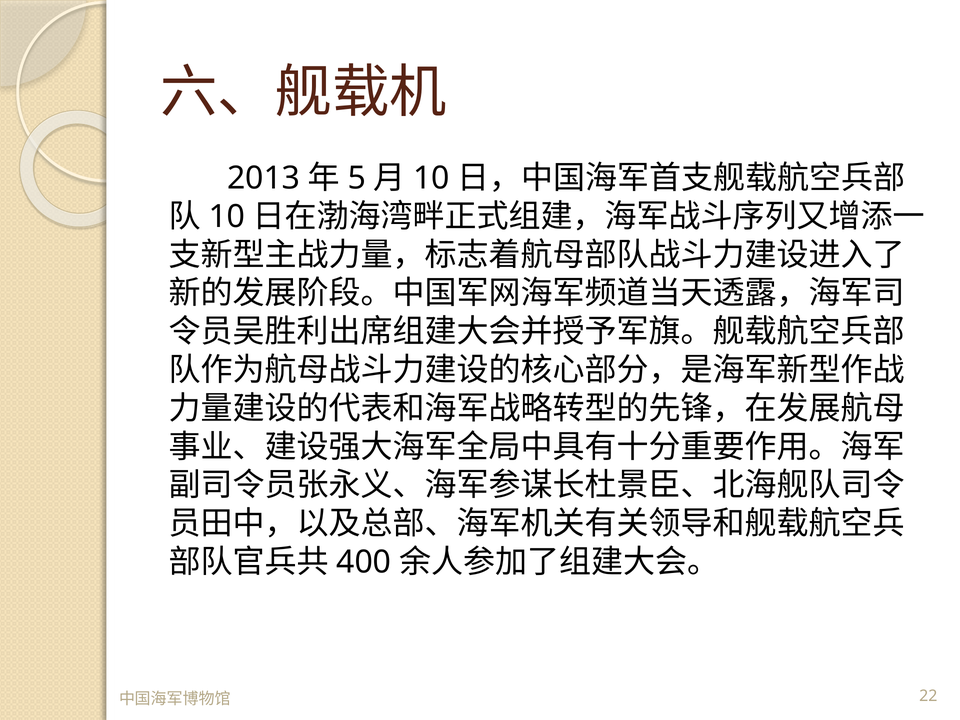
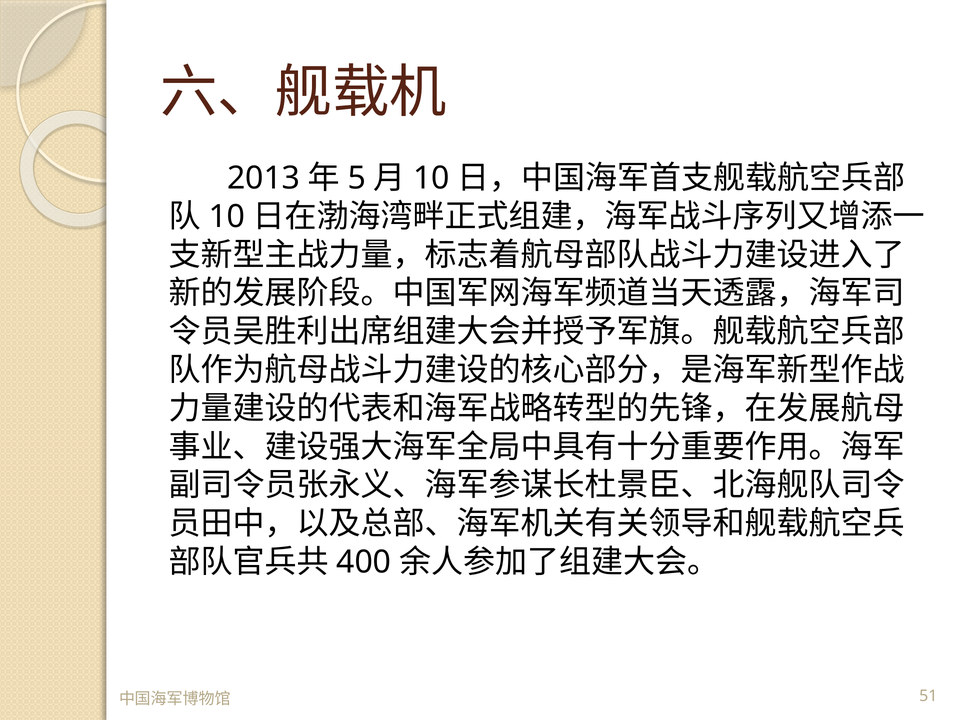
22: 22 -> 51
